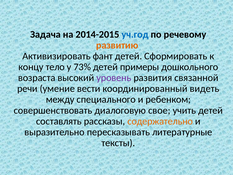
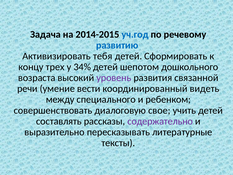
развитию colour: orange -> blue
фант: фант -> тебя
тело: тело -> трех
73%: 73% -> 34%
примеры: примеры -> шепотом
содержательно colour: orange -> purple
